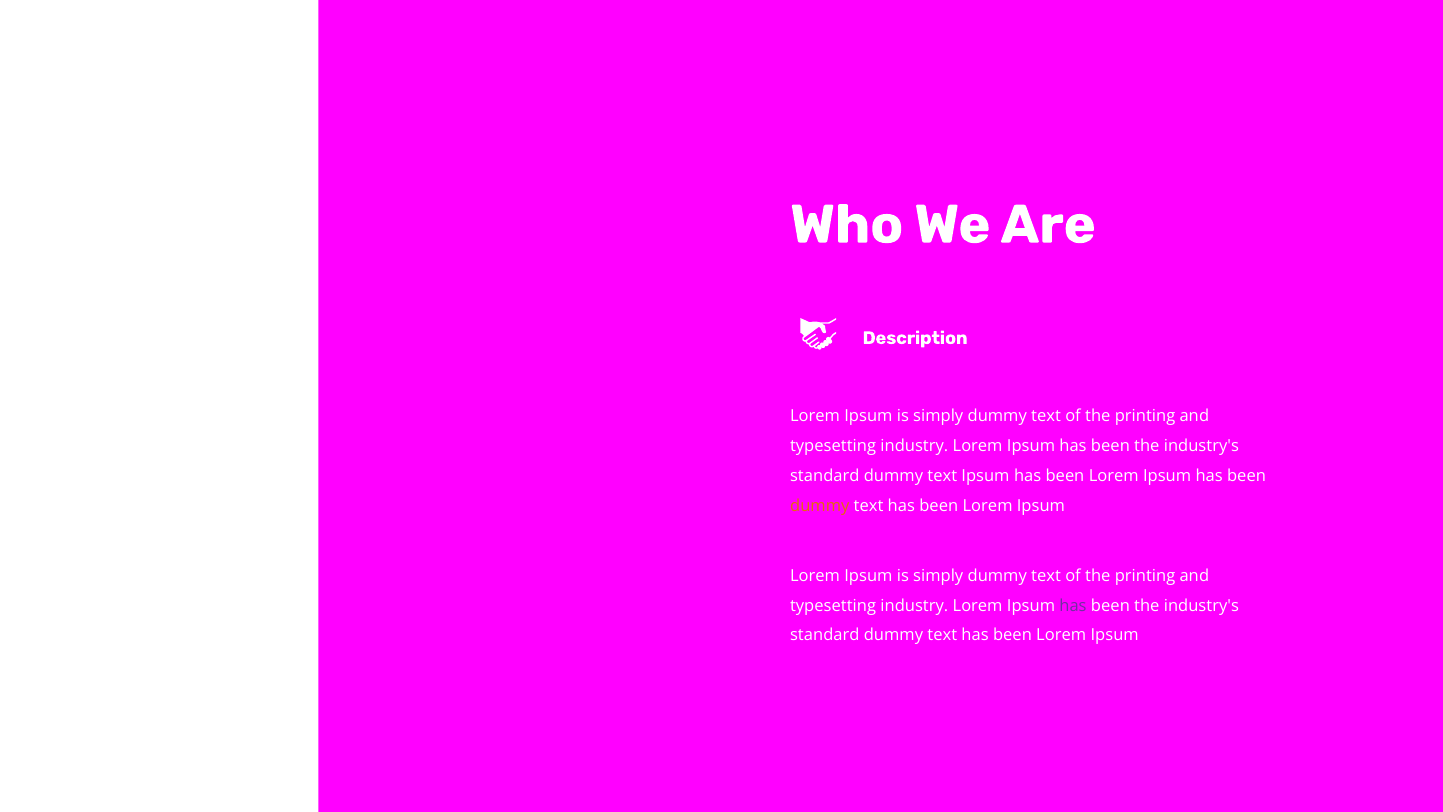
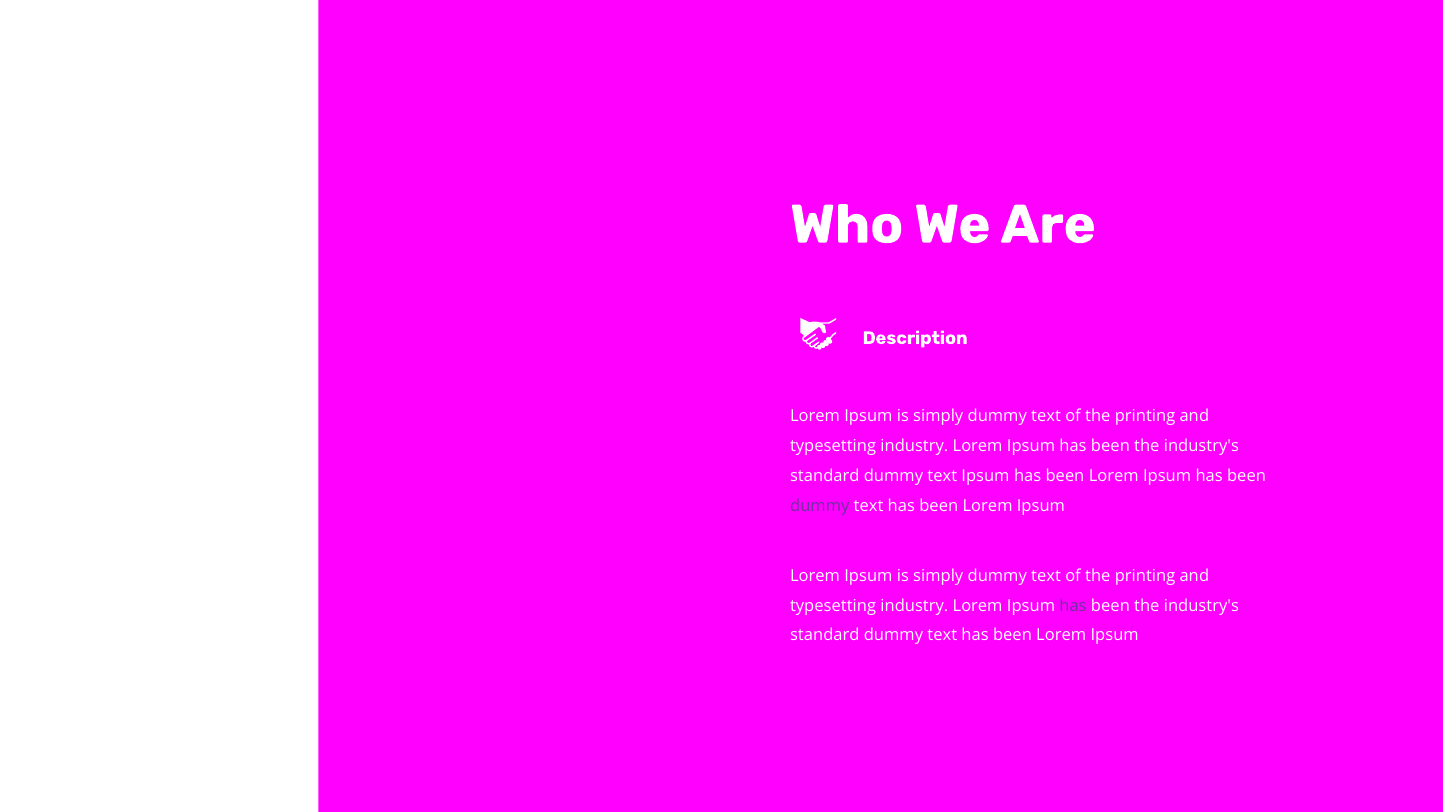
dummy at (820, 506) colour: orange -> purple
